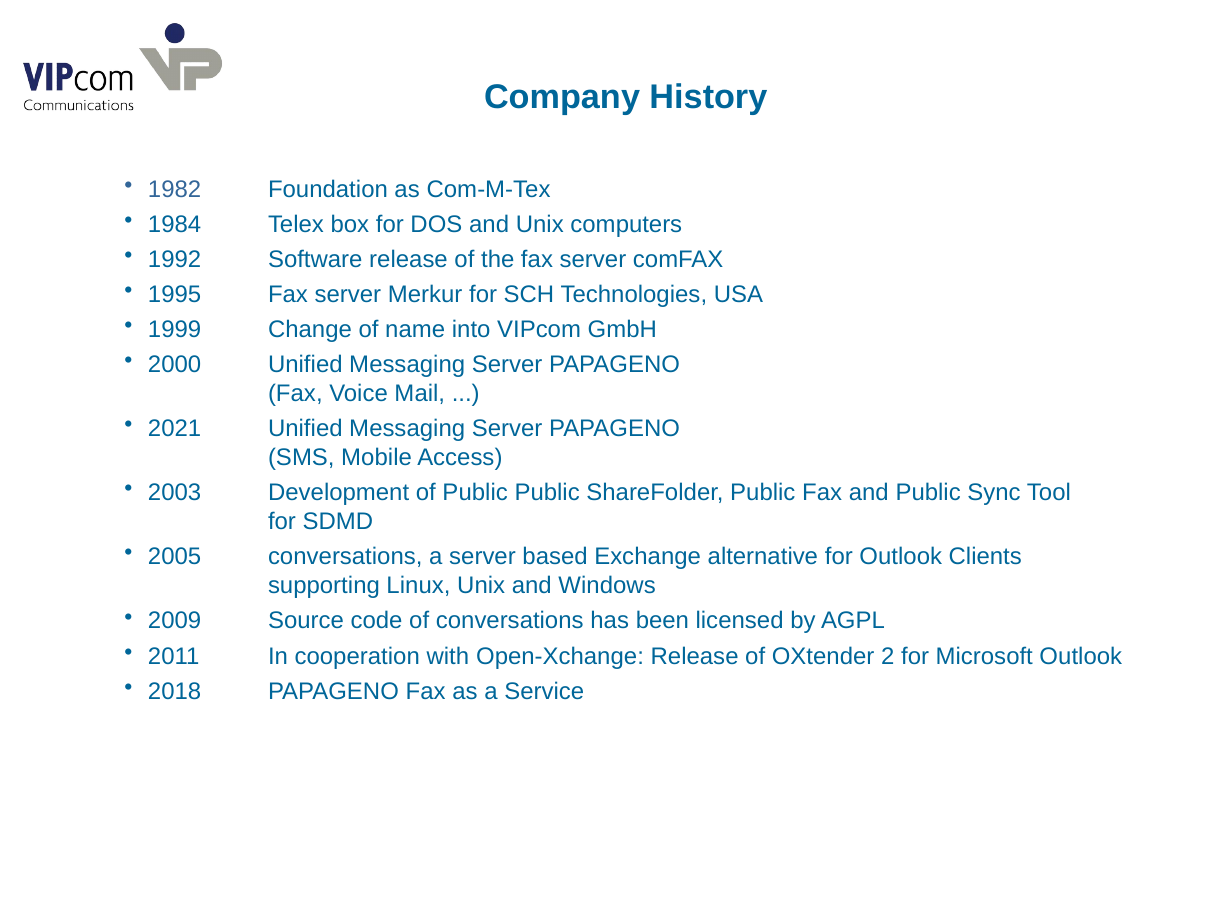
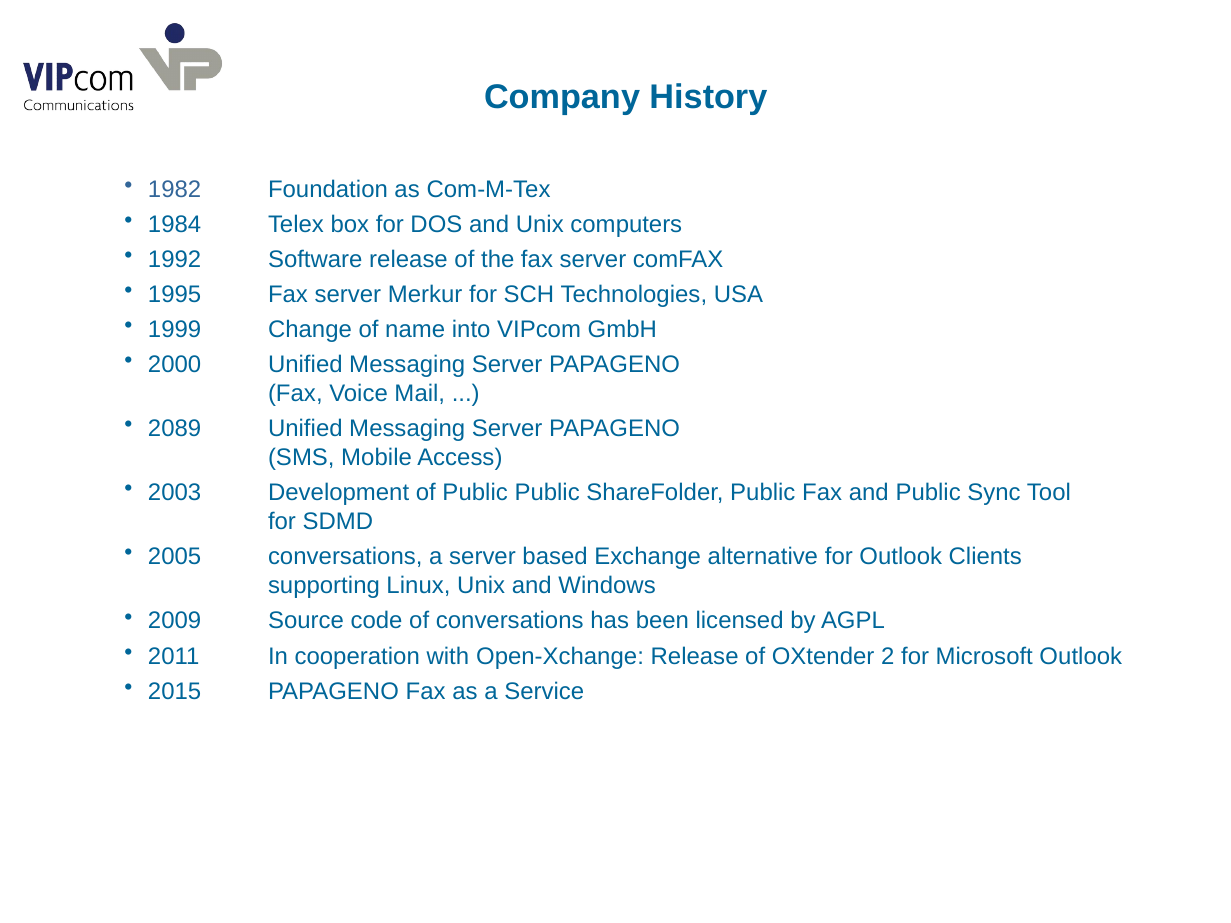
2021: 2021 -> 2089
2018: 2018 -> 2015
